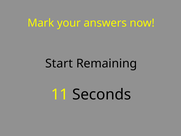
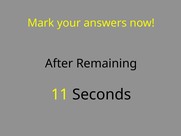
Start: Start -> After
